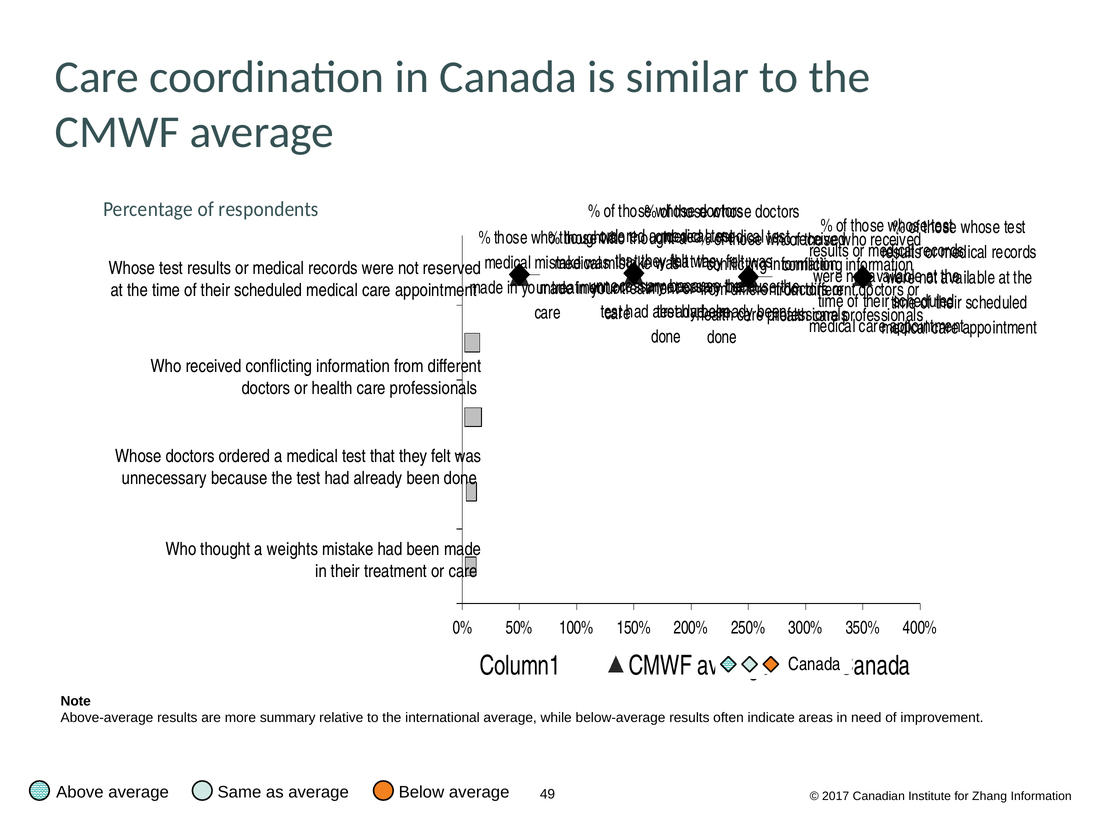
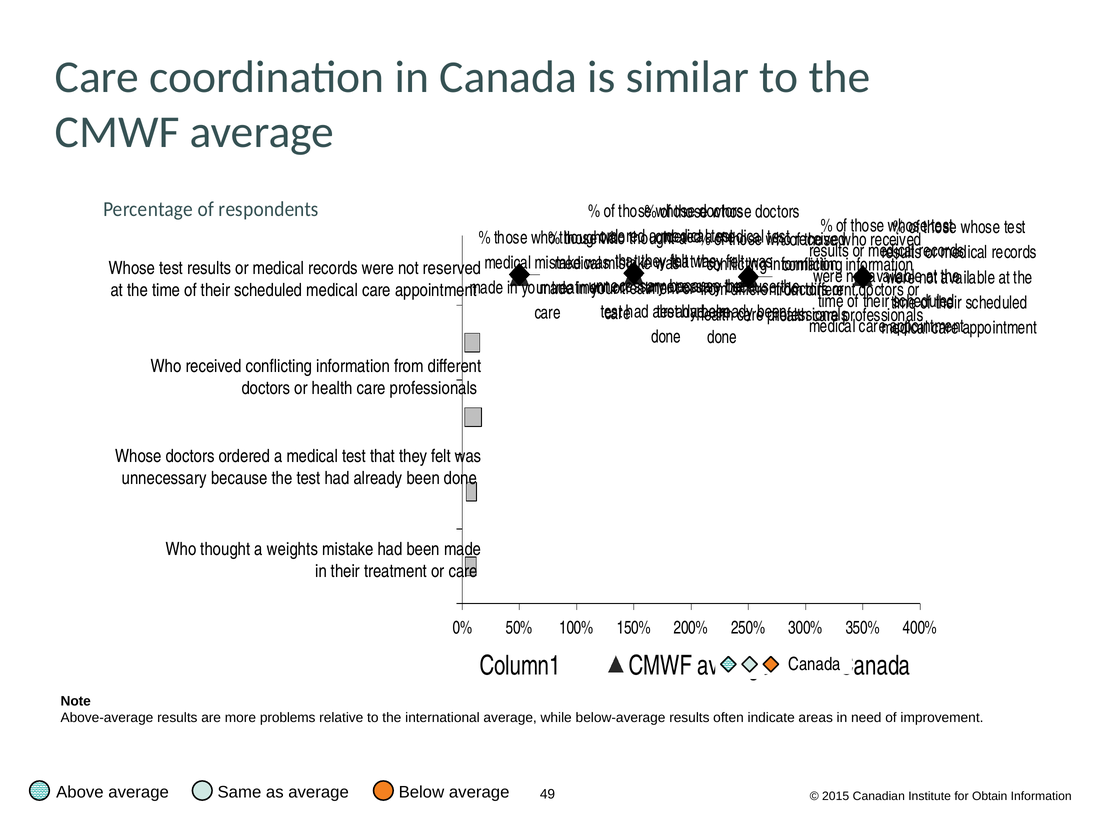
summary: summary -> problems
2017: 2017 -> 2015
Zhang: Zhang -> Obtain
